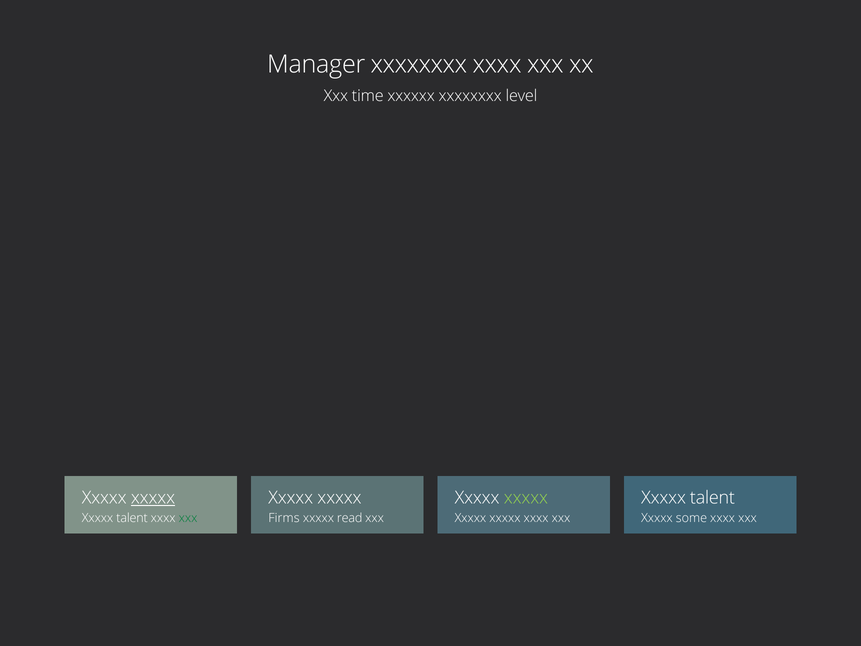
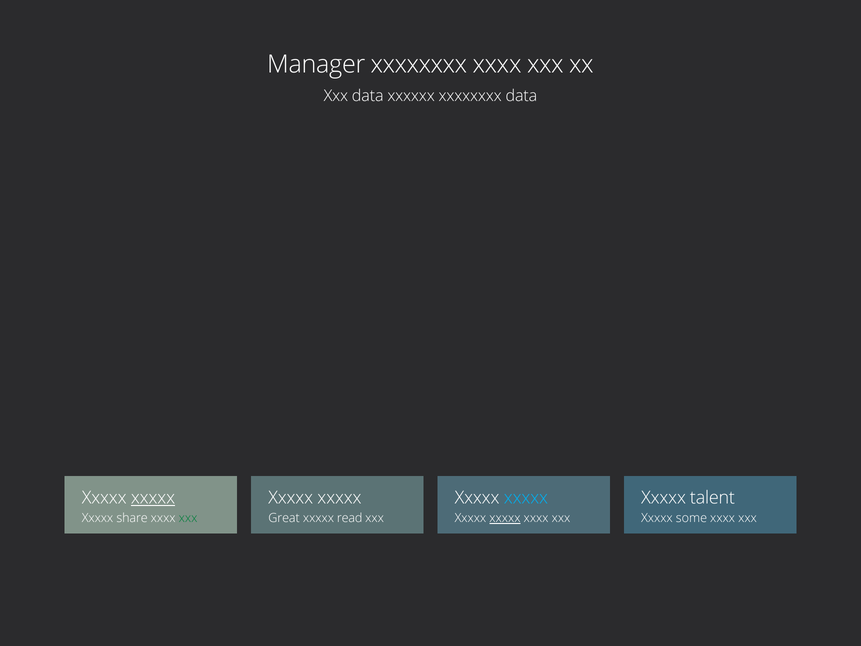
Xxx time: time -> data
xxxxxxxx level: level -> data
xxxxx at (526, 498) colour: light green -> light blue
talent at (132, 518): talent -> share
Firms: Firms -> Great
xxxxx at (505, 518) underline: none -> present
